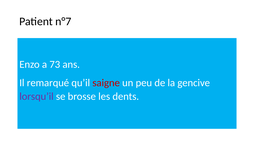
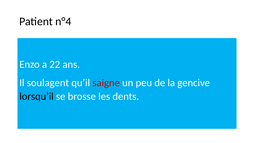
n°7: n°7 -> n°4
73: 73 -> 22
remarqué: remarqué -> soulagent
lorsqu’il colour: purple -> black
